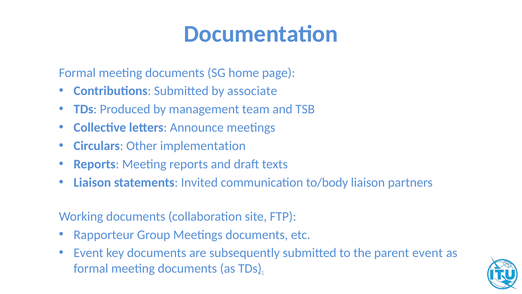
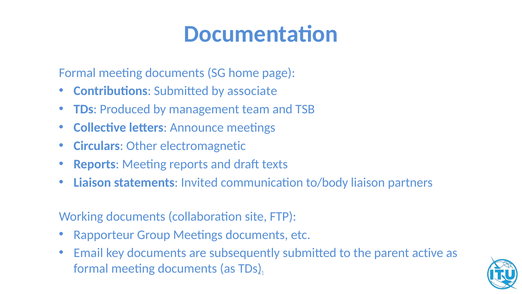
implementation: implementation -> electromagnetic
Event at (88, 253): Event -> Email
parent event: event -> active
